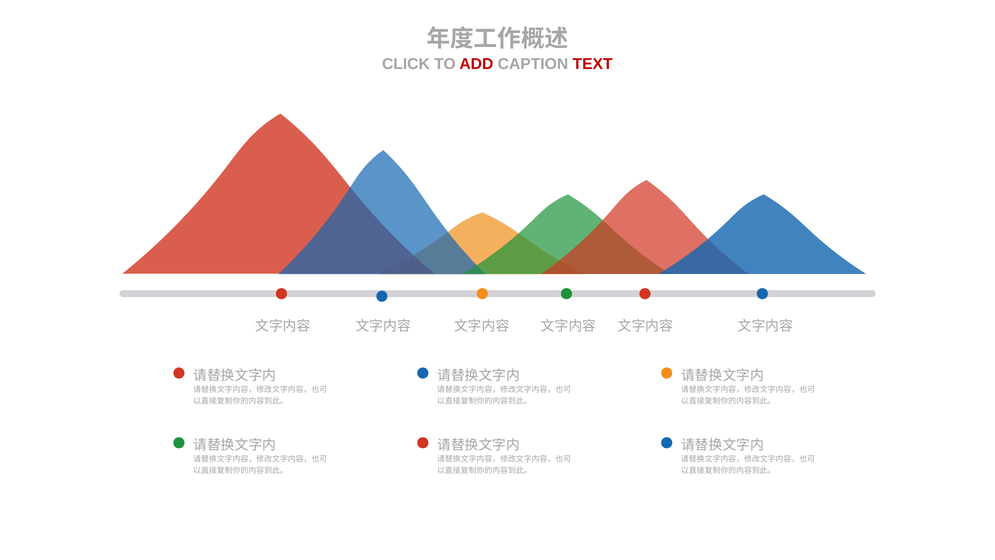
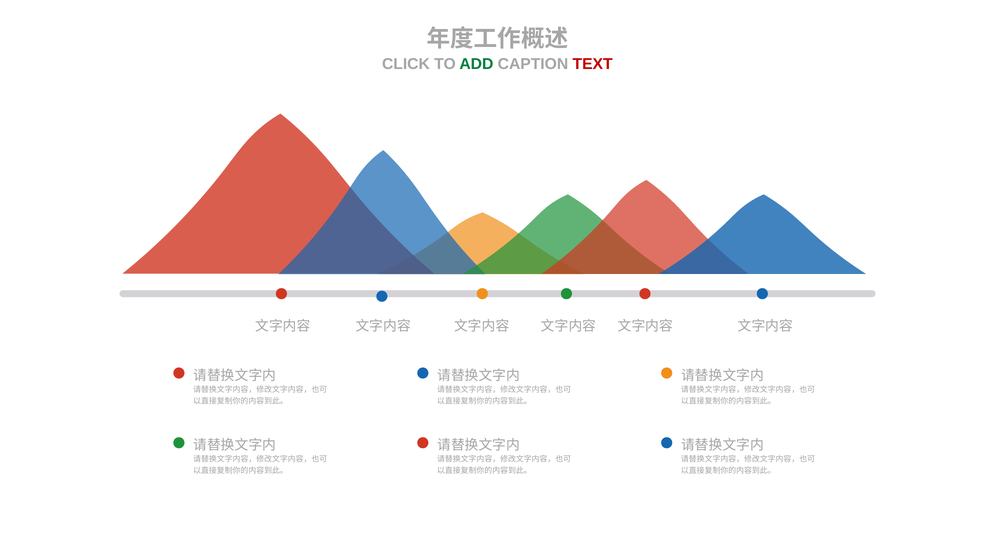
ADD colour: red -> green
